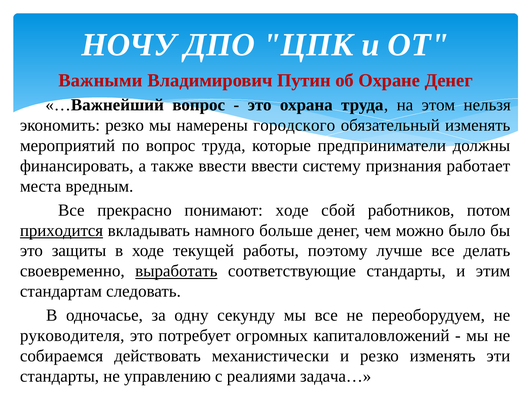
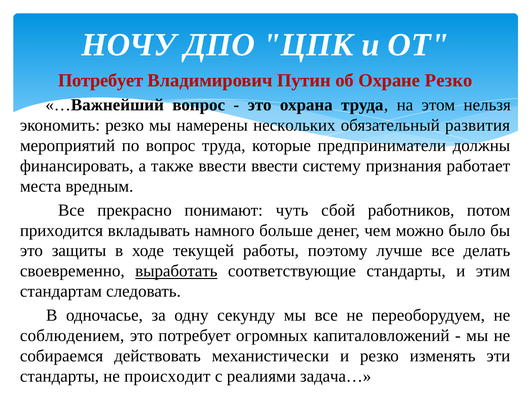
Важными at (101, 80): Важными -> Потребует
Охране Денег: Денег -> Резко
городского: городского -> нескольких
обязательный изменять: изменять -> развития
понимают ходе: ходе -> чуть
приходится underline: present -> none
руководителя: руководителя -> соблюдением
управлению: управлению -> происходит
